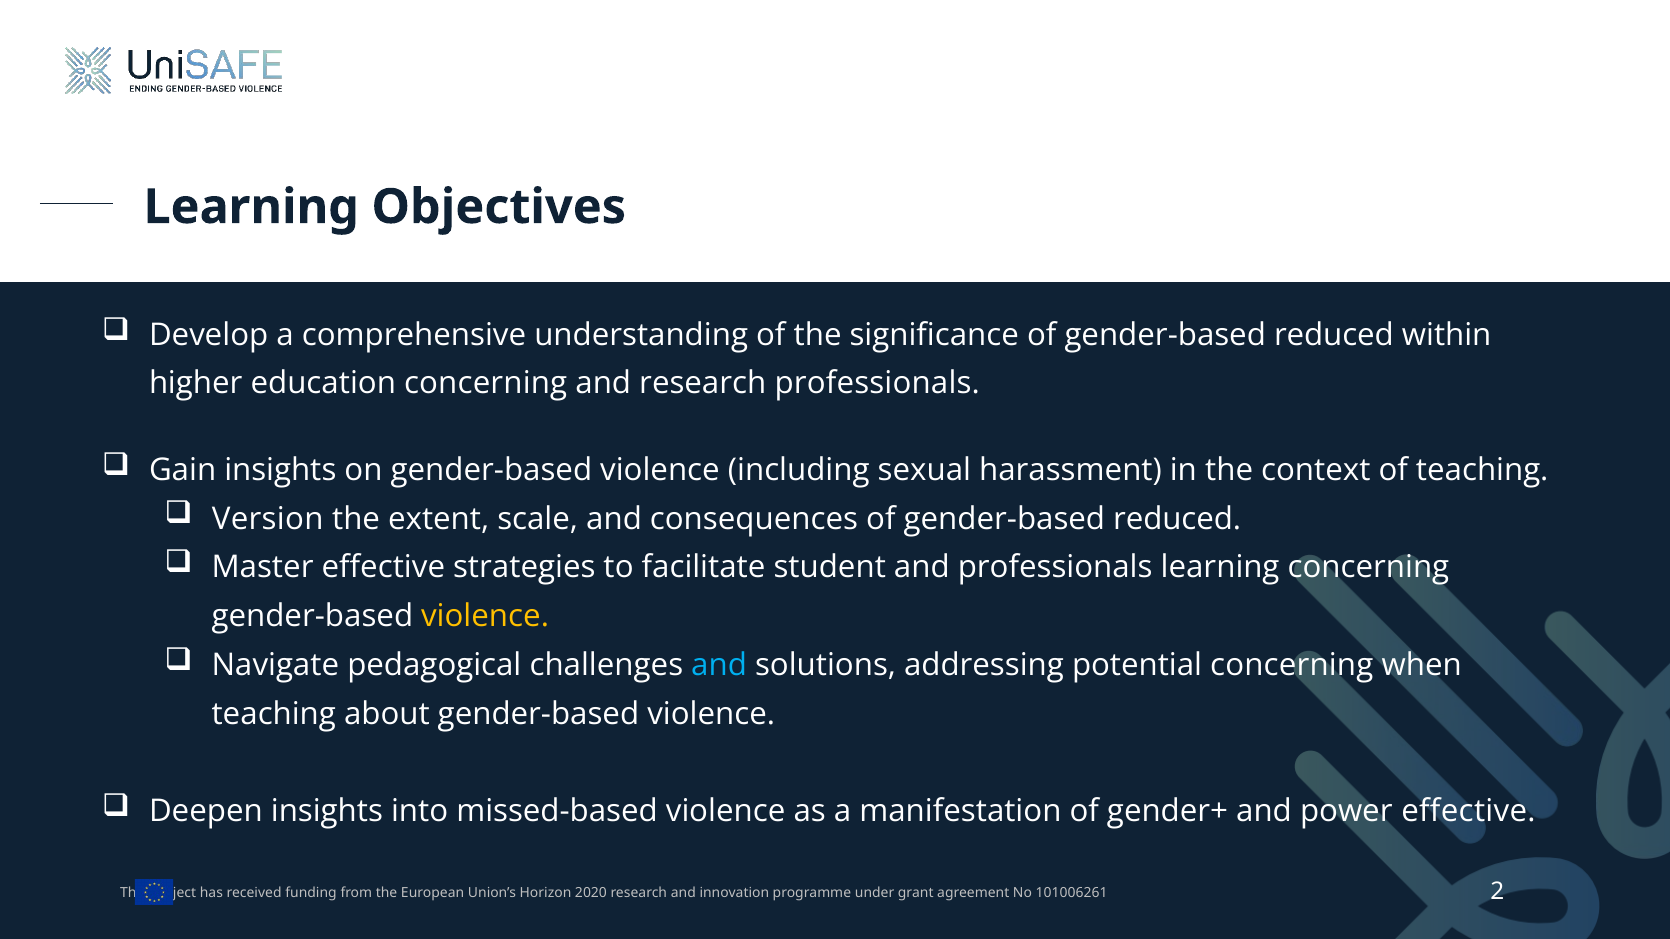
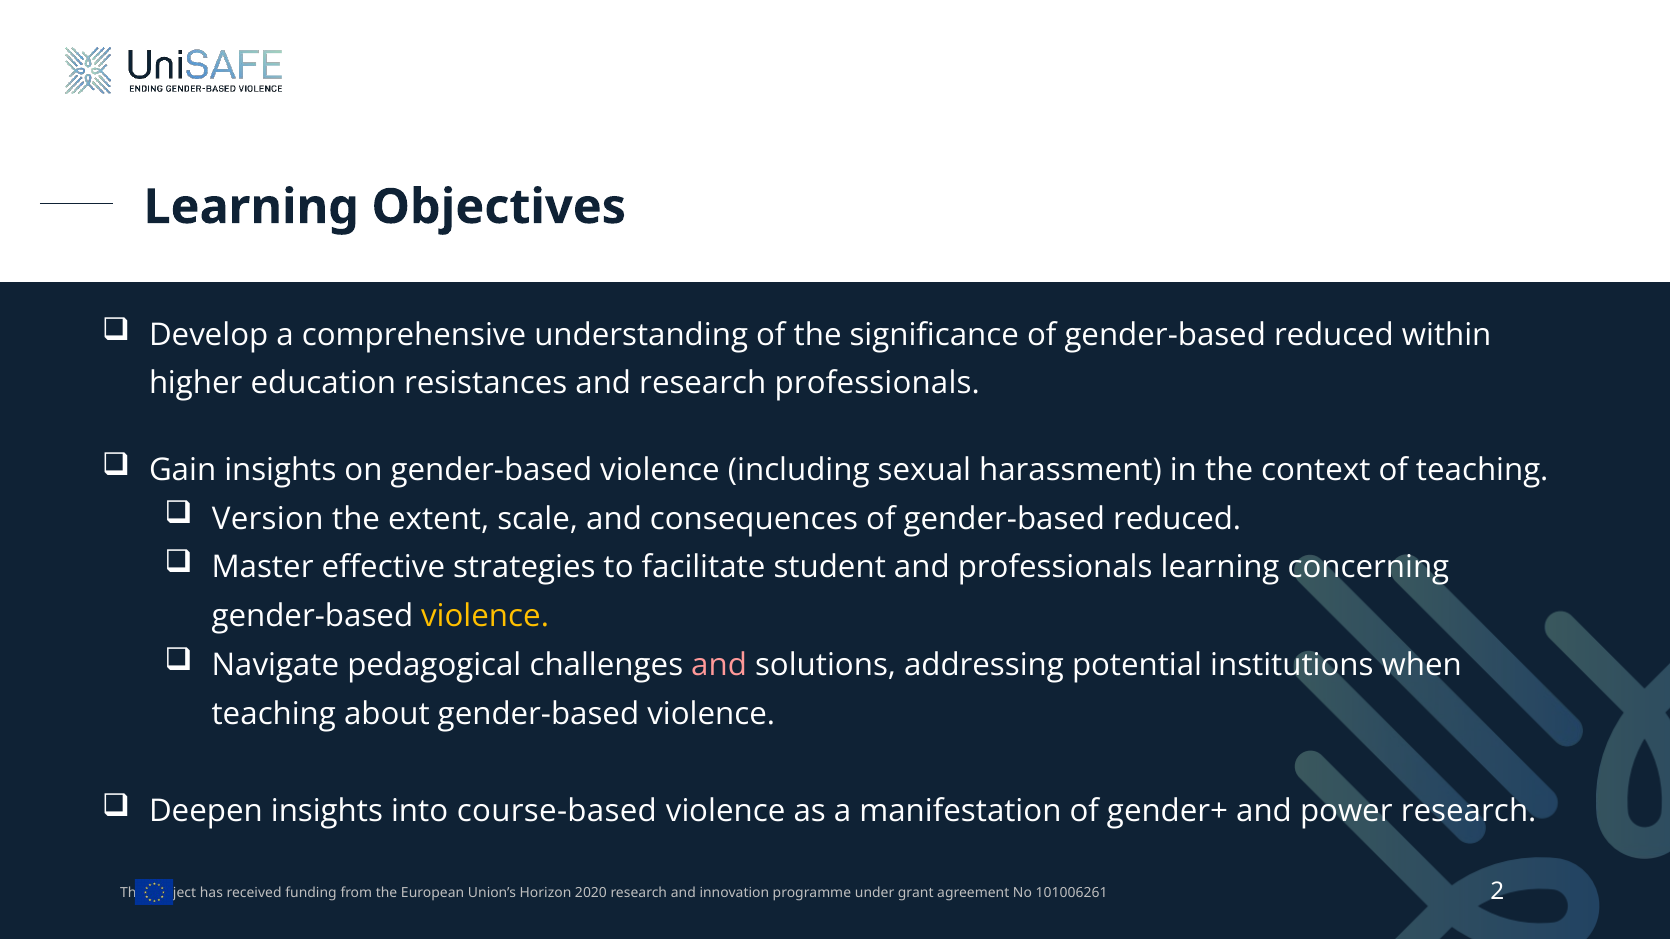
education concerning: concerning -> resistances
and at (719, 665) colour: light blue -> pink
potential concerning: concerning -> institutions
missed-based: missed-based -> course-based
power effective: effective -> research
